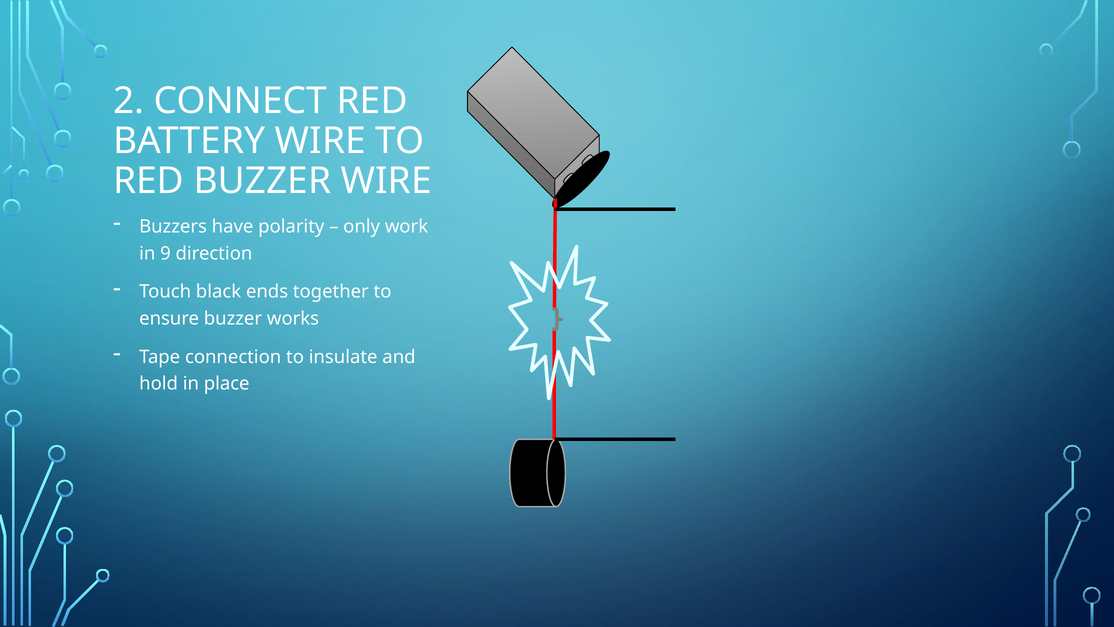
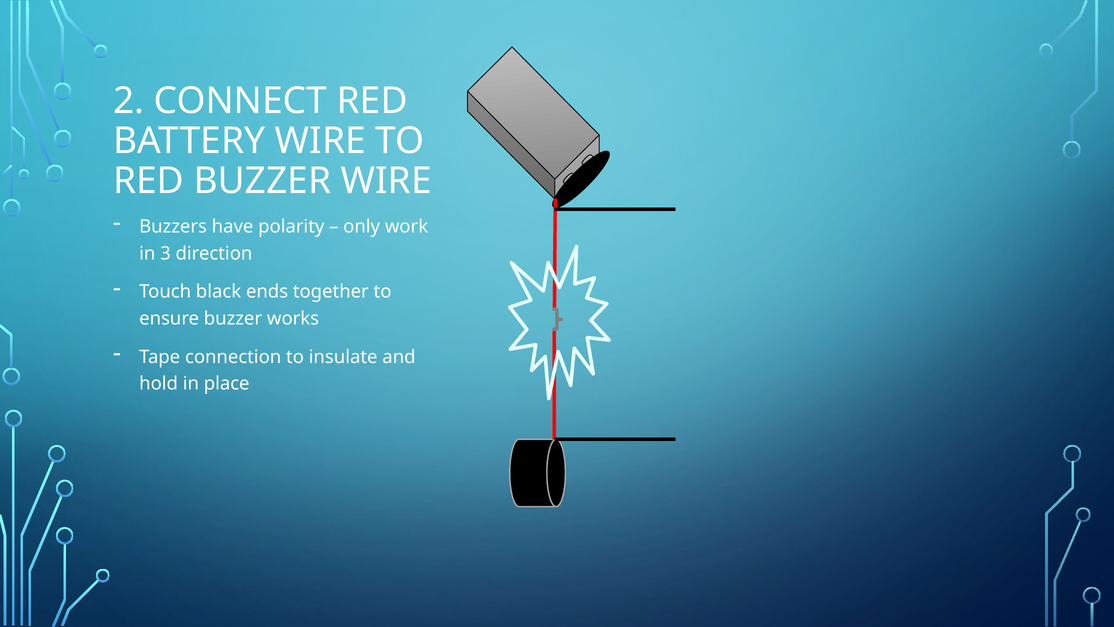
9: 9 -> 3
